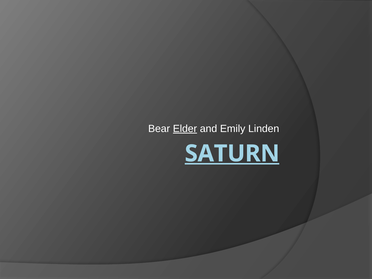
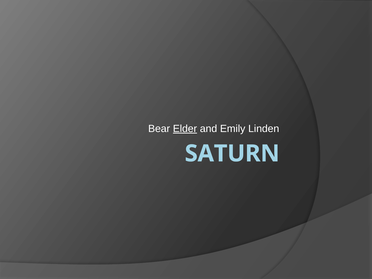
SATURN underline: present -> none
